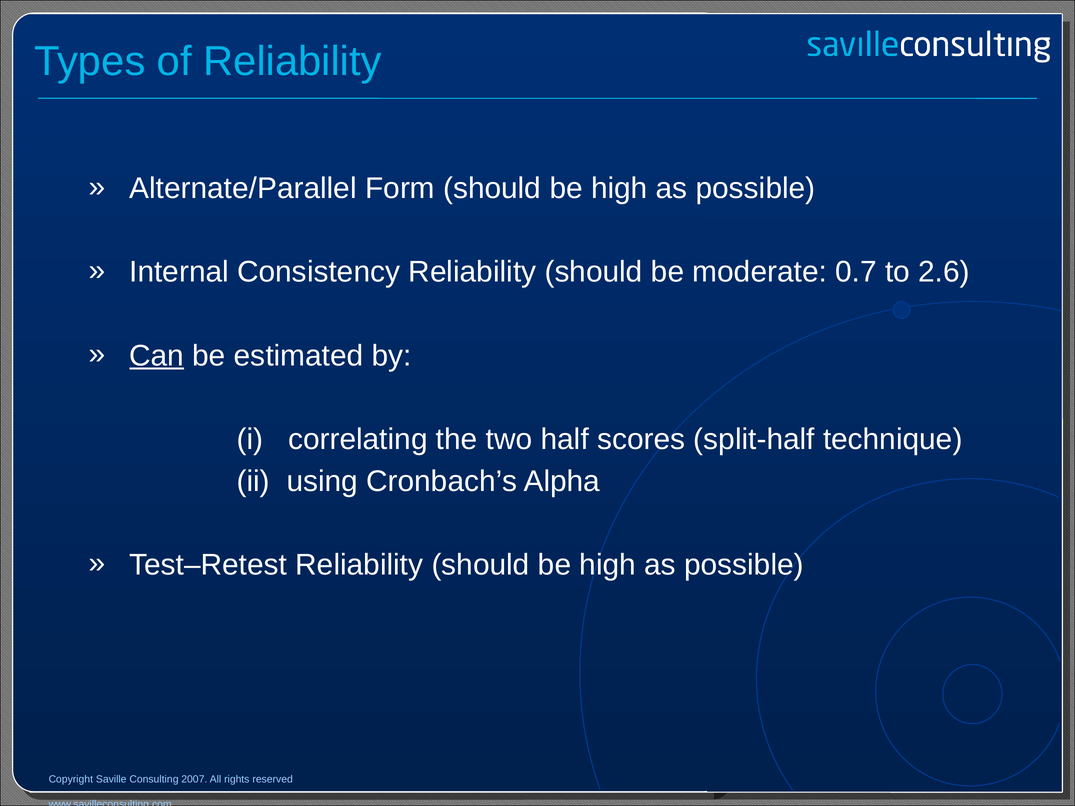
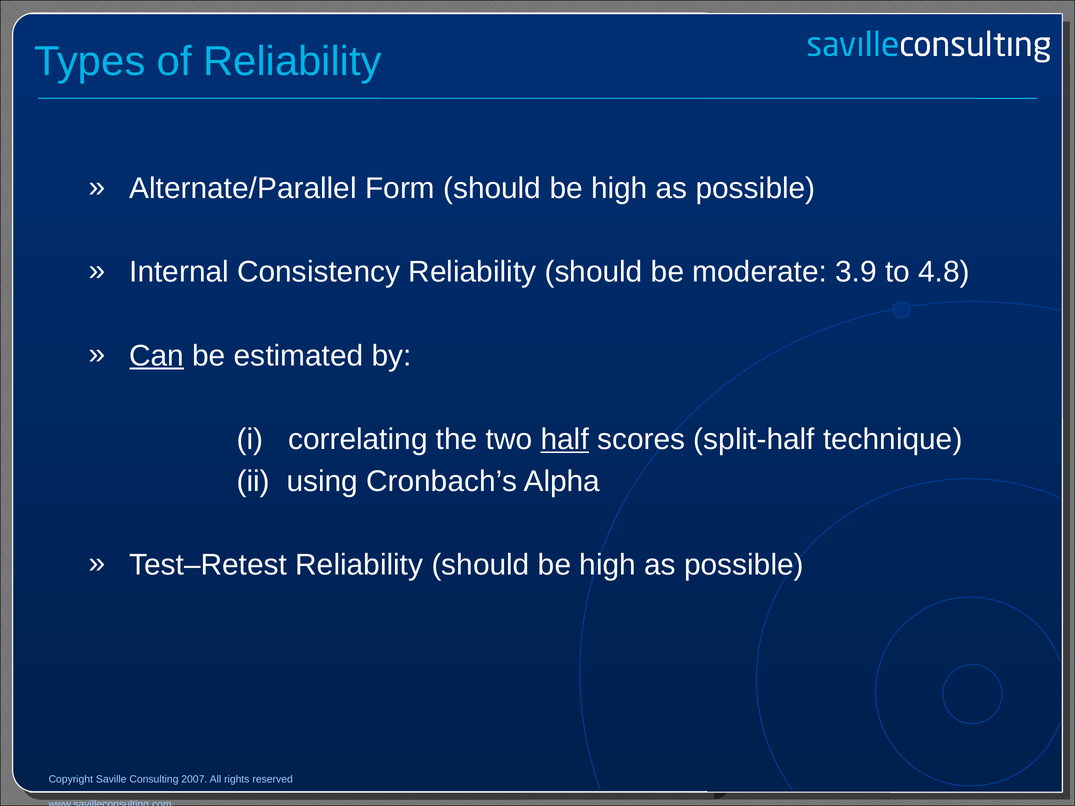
0.7: 0.7 -> 3.9
2.6: 2.6 -> 4.8
half underline: none -> present
